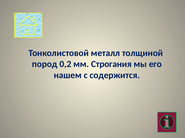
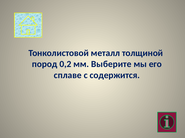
Строгания: Строгания -> Выберите
нашем: нашем -> сплаве
